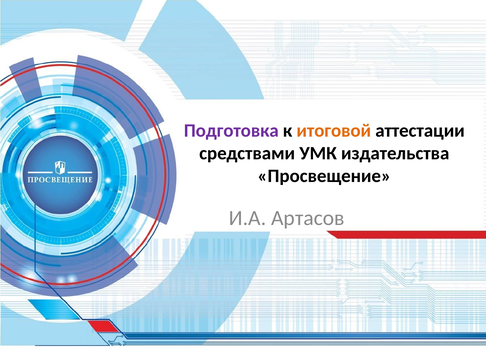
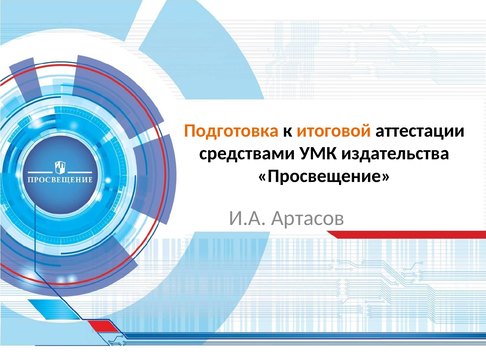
Подготовка colour: purple -> orange
